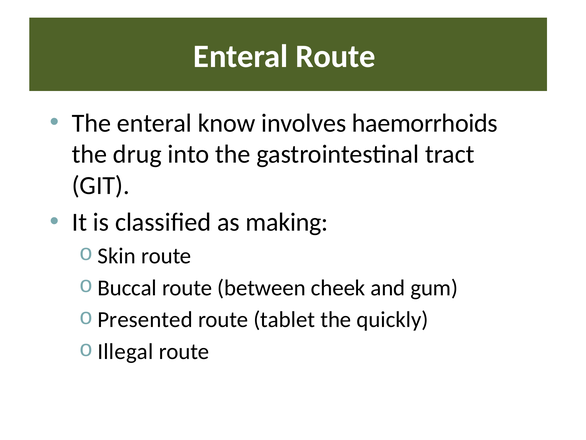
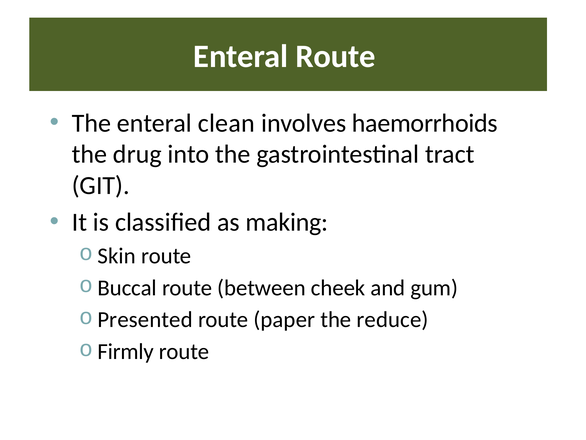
know: know -> clean
tablet: tablet -> paper
quickly: quickly -> reduce
Illegal: Illegal -> Firmly
